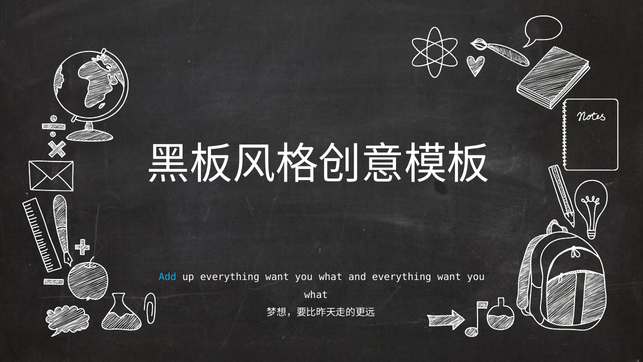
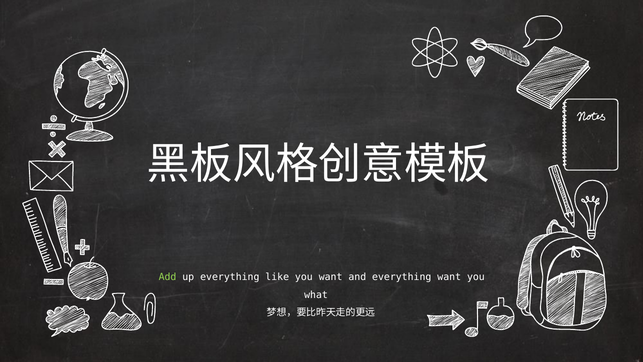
Add colour: light blue -> light green
up everything want: want -> like
what at (331, 277): what -> want
